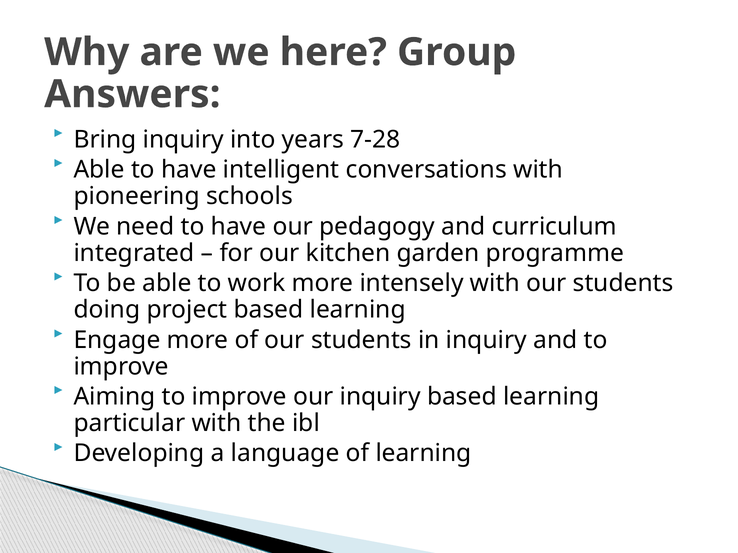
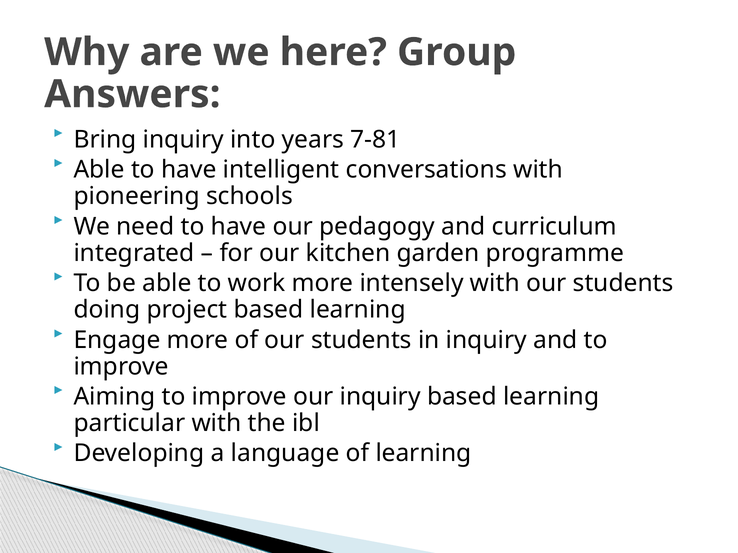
7-28: 7-28 -> 7-81
